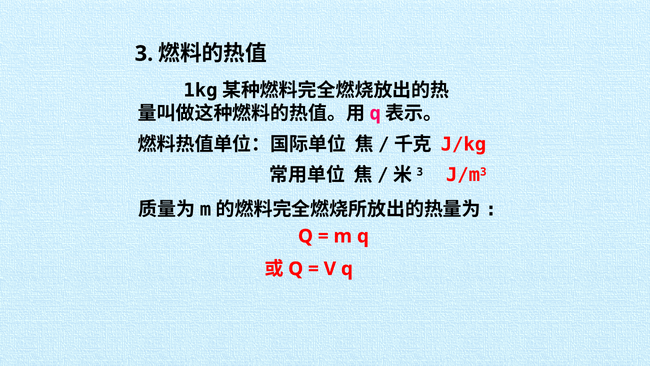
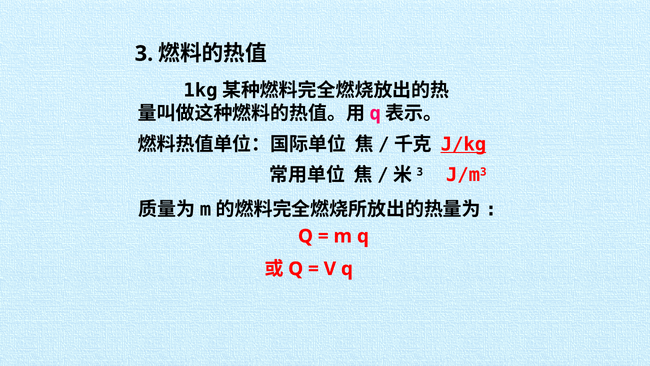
J/kg underline: none -> present
